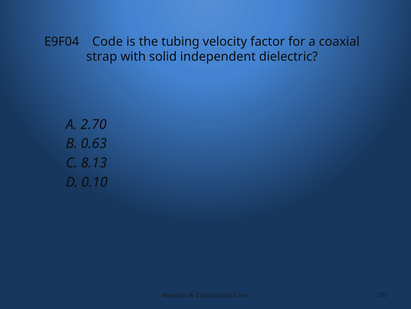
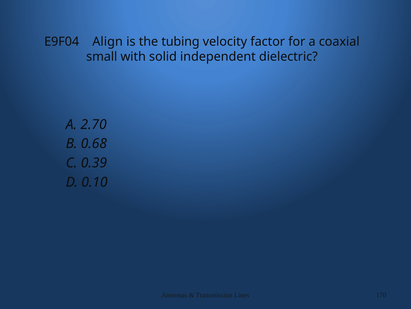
Code: Code -> Align
strap: strap -> small
0.63: 0.63 -> 0.68
8.13: 8.13 -> 0.39
